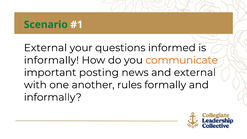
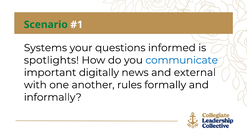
External at (45, 48): External -> Systems
informally at (51, 60): informally -> spotlights
communicate colour: orange -> blue
posting: posting -> digitally
